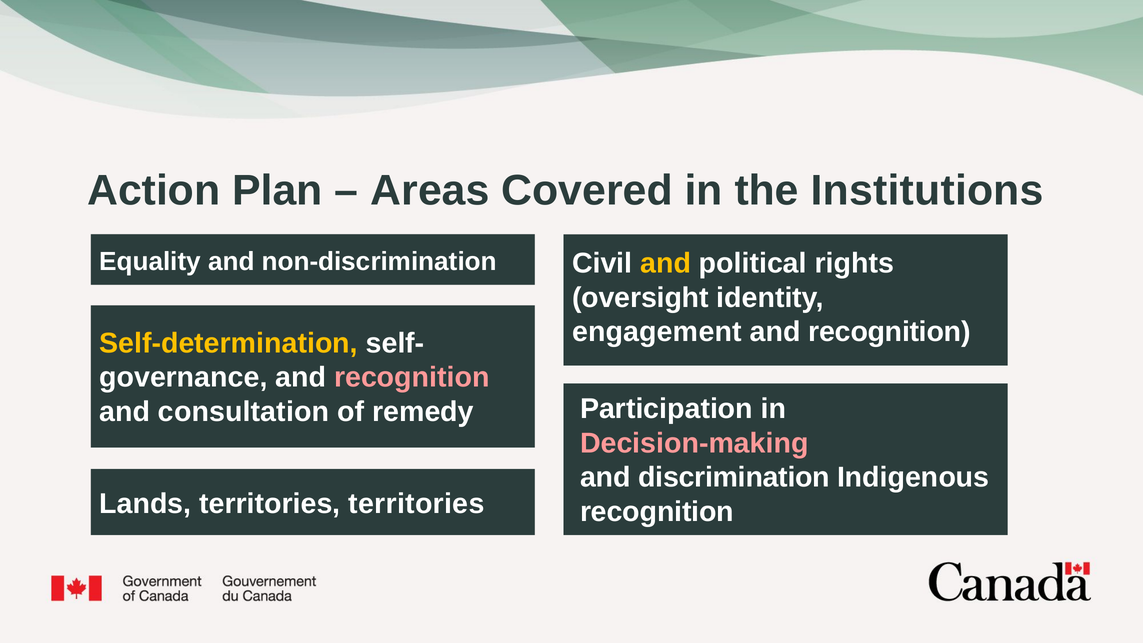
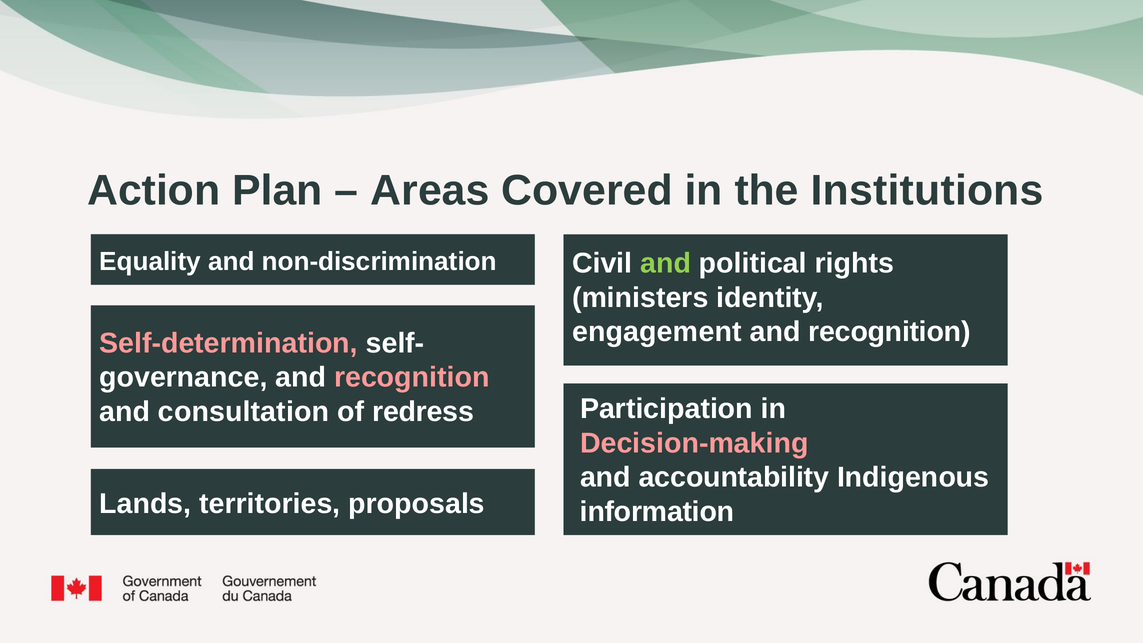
and at (666, 263) colour: yellow -> light green
oversight: oversight -> ministers
Self-determination colour: yellow -> pink
remedy: remedy -> redress
discrimination: discrimination -> accountability
territories territories: territories -> proposals
recognition at (657, 512): recognition -> information
